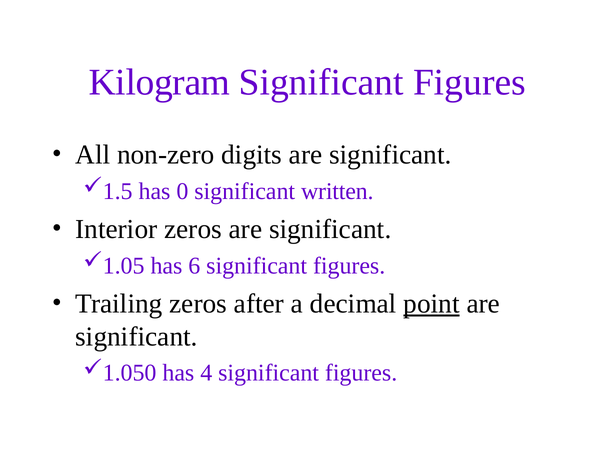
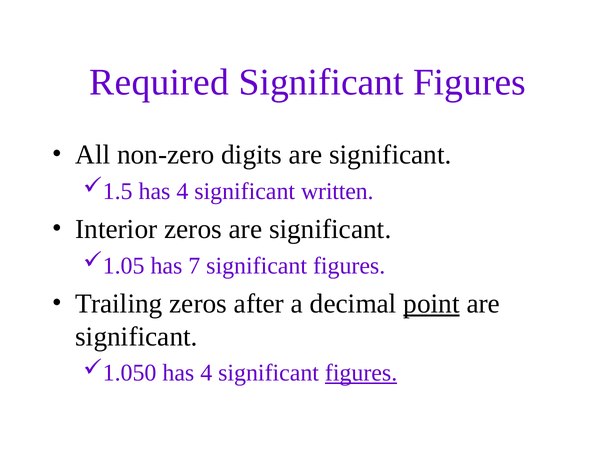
Kilogram: Kilogram -> Required
0 at (182, 191): 0 -> 4
6: 6 -> 7
figures at (361, 373) underline: none -> present
